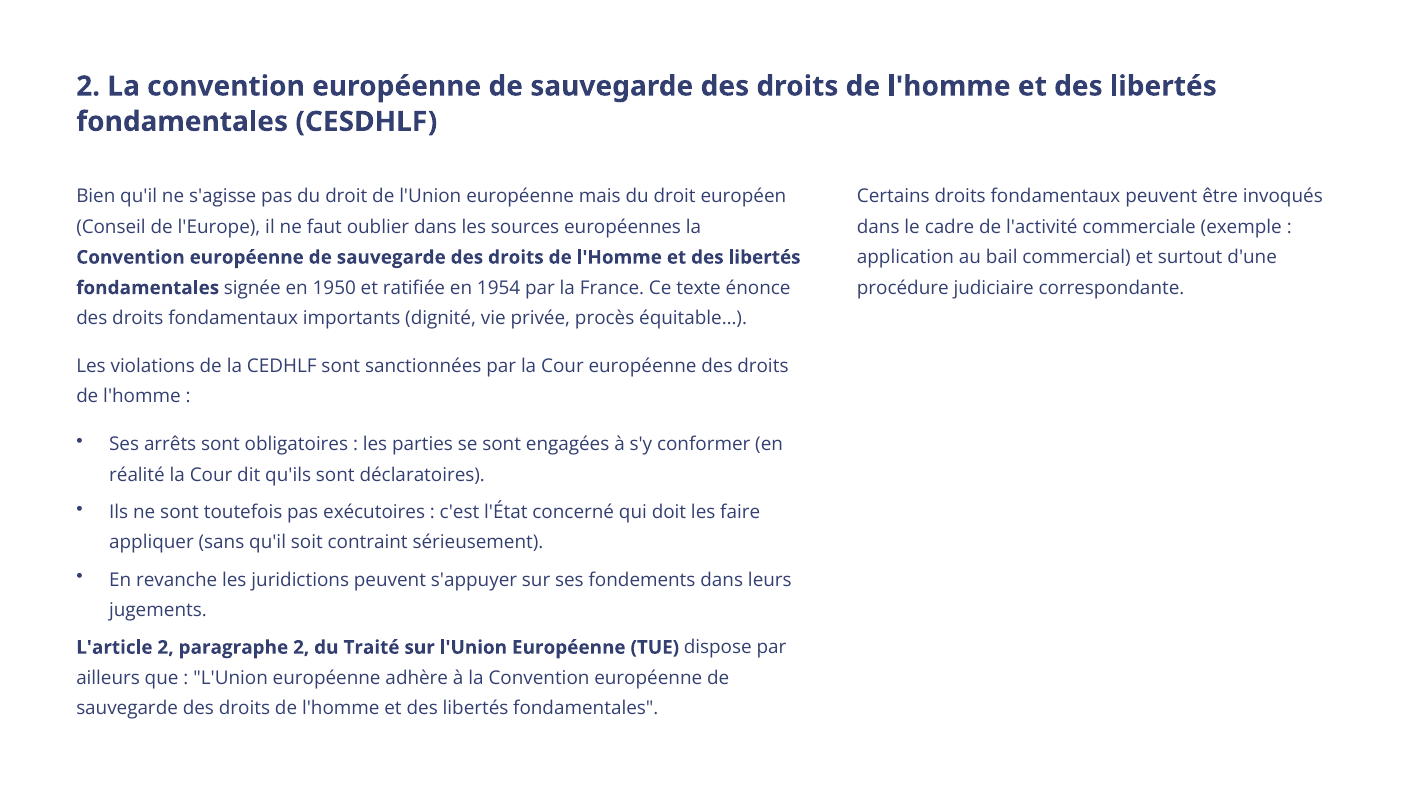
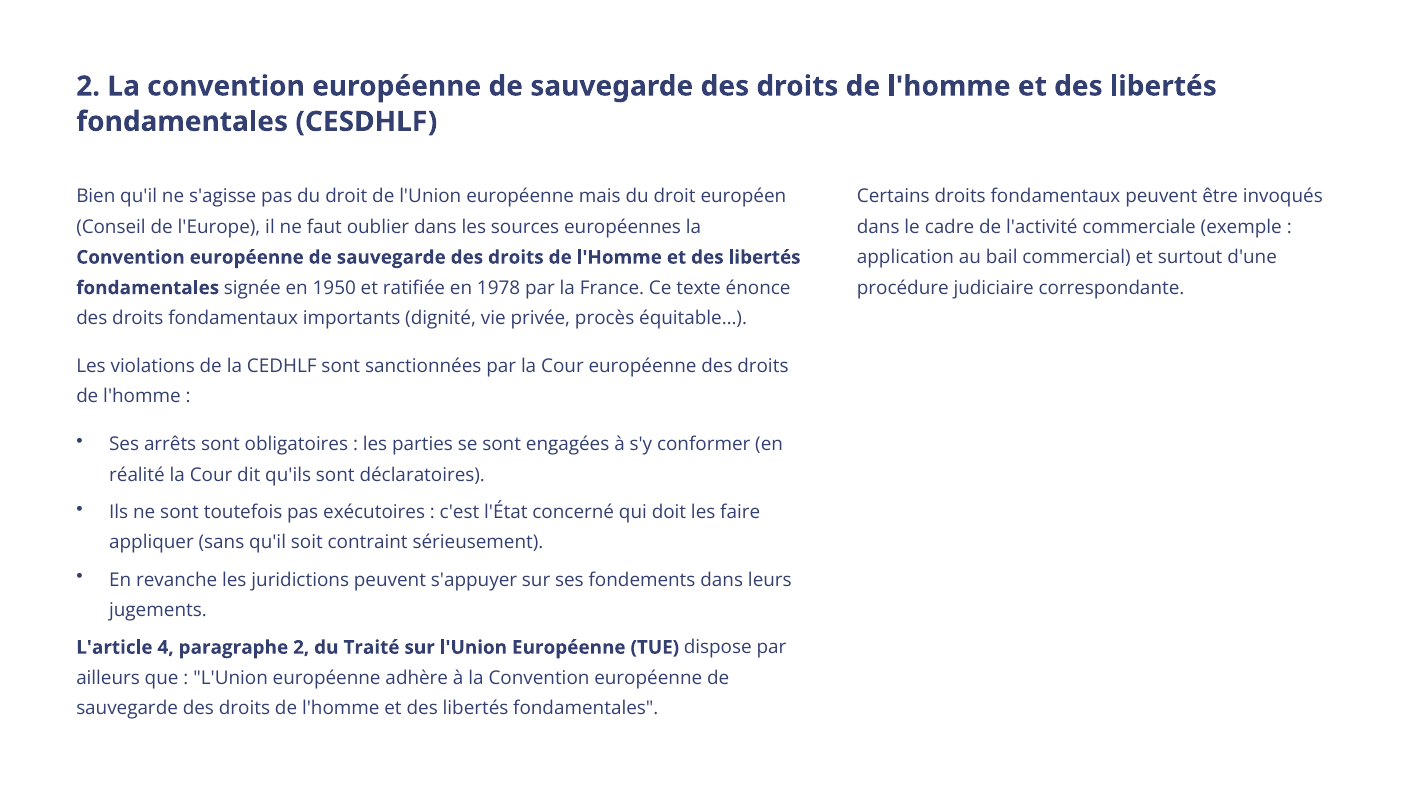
1954: 1954 -> 1978
L'article 2: 2 -> 4
